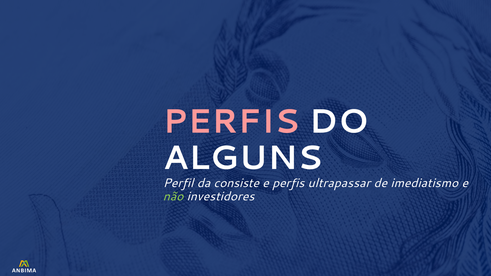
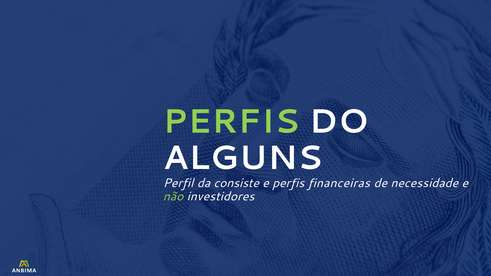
PERFIS at (231, 122) colour: pink -> light green
ultrapassar: ultrapassar -> financeiras
imediatismo: imediatismo -> necessidade
